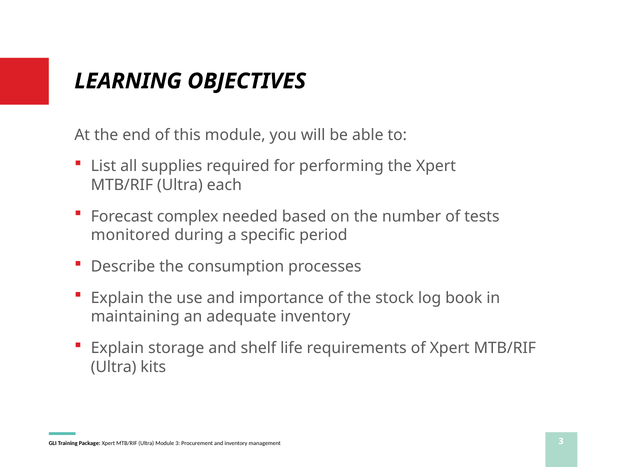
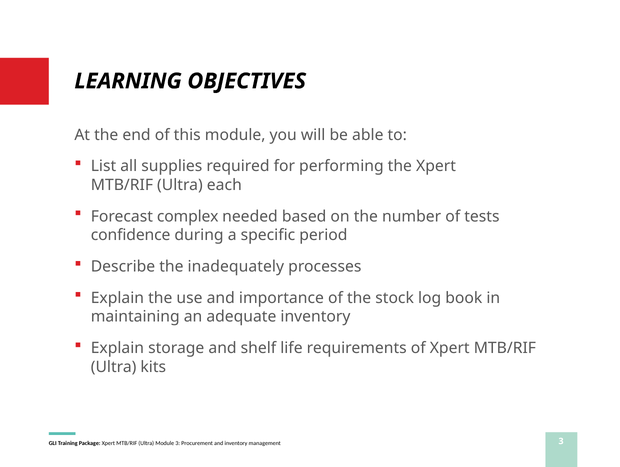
monitored: monitored -> confidence
consumption: consumption -> inadequately
